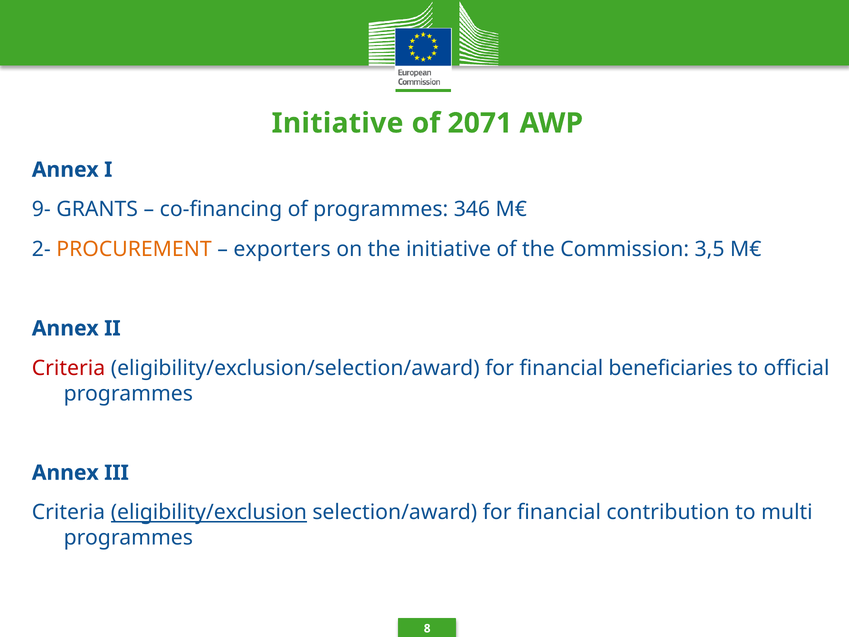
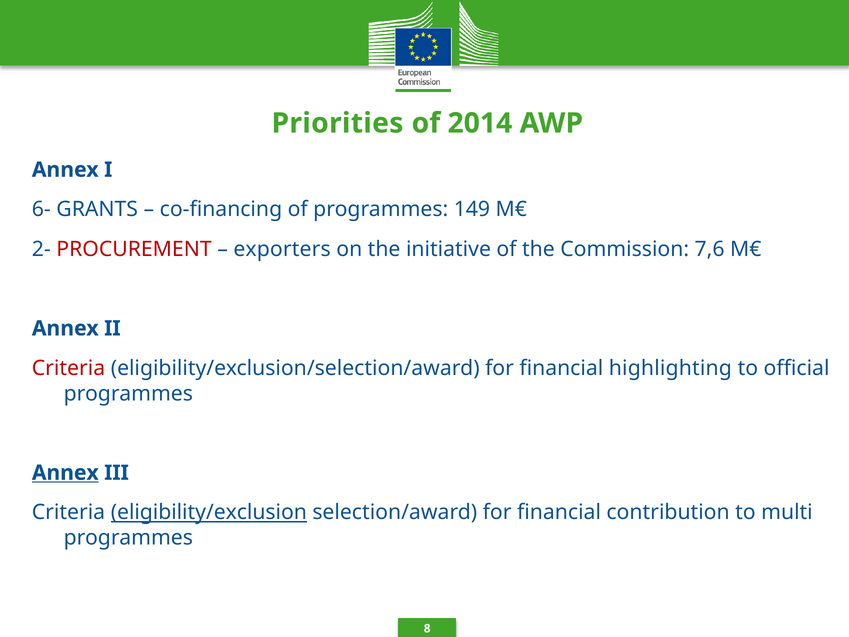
Initiative at (338, 123): Initiative -> Priorities
2071: 2071 -> 2014
9-: 9- -> 6-
346: 346 -> 149
PROCUREMENT colour: orange -> red
3,5: 3,5 -> 7,6
beneficiaries: beneficiaries -> highlighting
Annex at (65, 473) underline: none -> present
